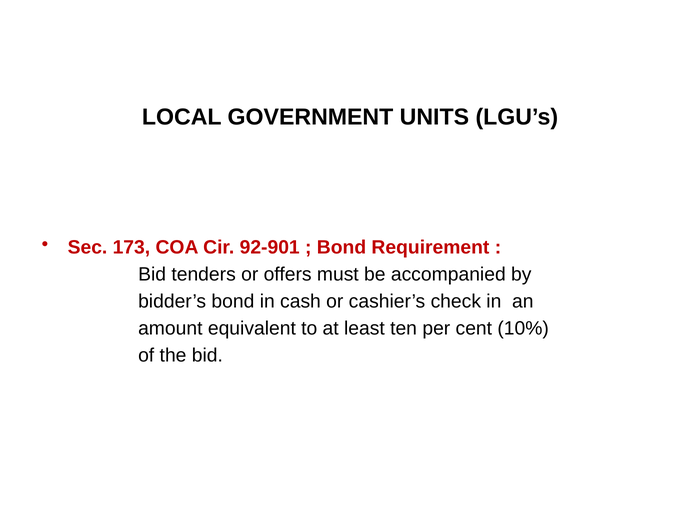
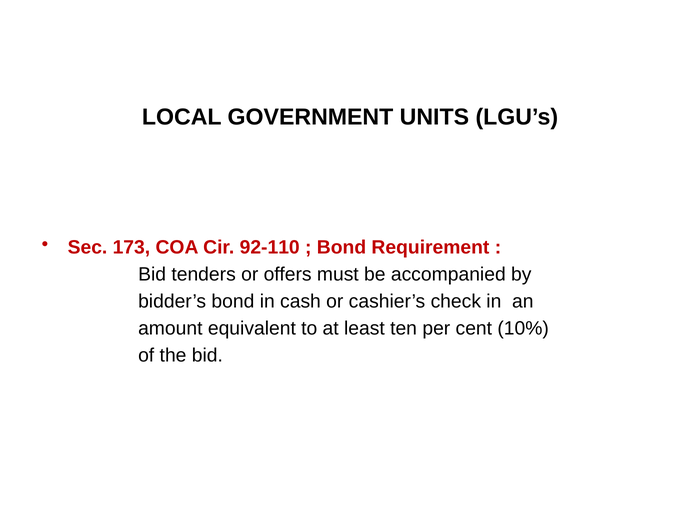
92-901: 92-901 -> 92-110
